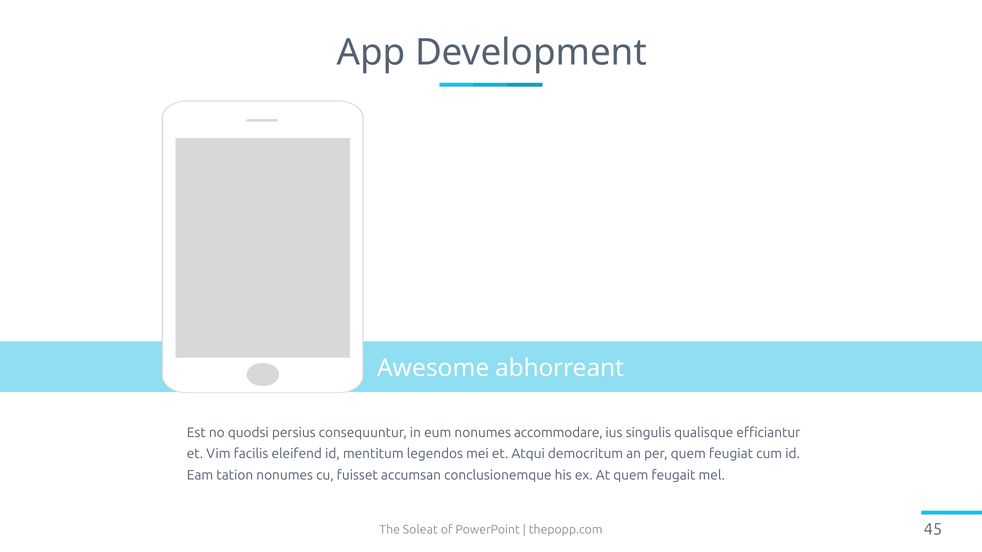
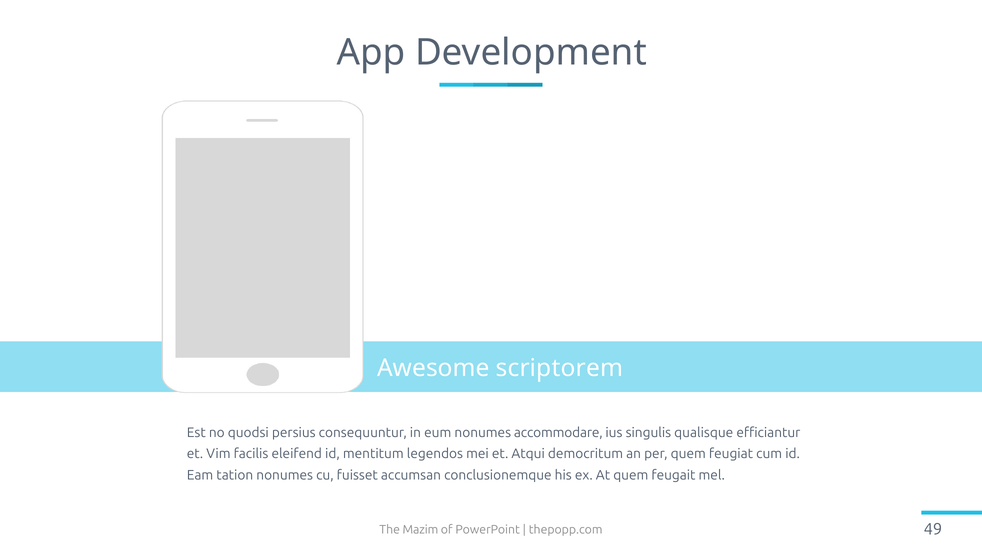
abhorreant: abhorreant -> scriptorem
Soleat: Soleat -> Mazim
45: 45 -> 49
